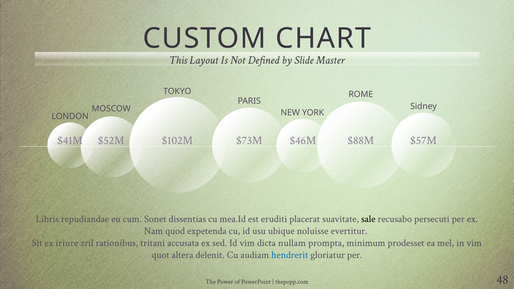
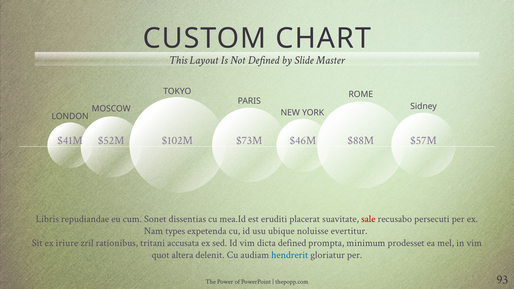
sale colour: black -> red
quod: quod -> types
dicta nullam: nullam -> defined
48: 48 -> 93
